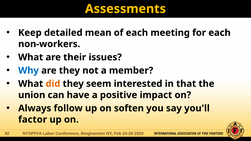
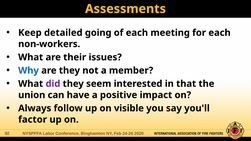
mean: mean -> going
did colour: orange -> purple
soften: soften -> visible
